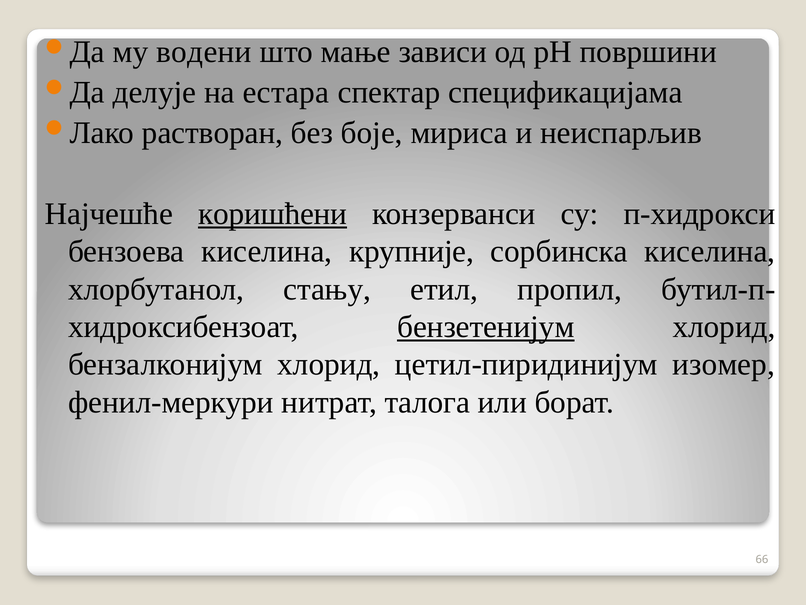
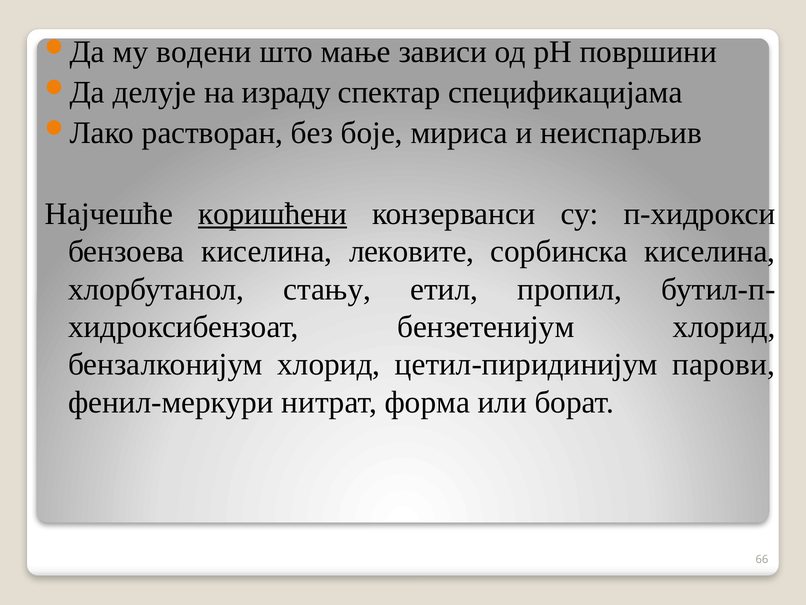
естара: естара -> израду
крупније: крупније -> лековите
бензетенијум underline: present -> none
изомер: изомер -> парови
талога: талога -> форма
